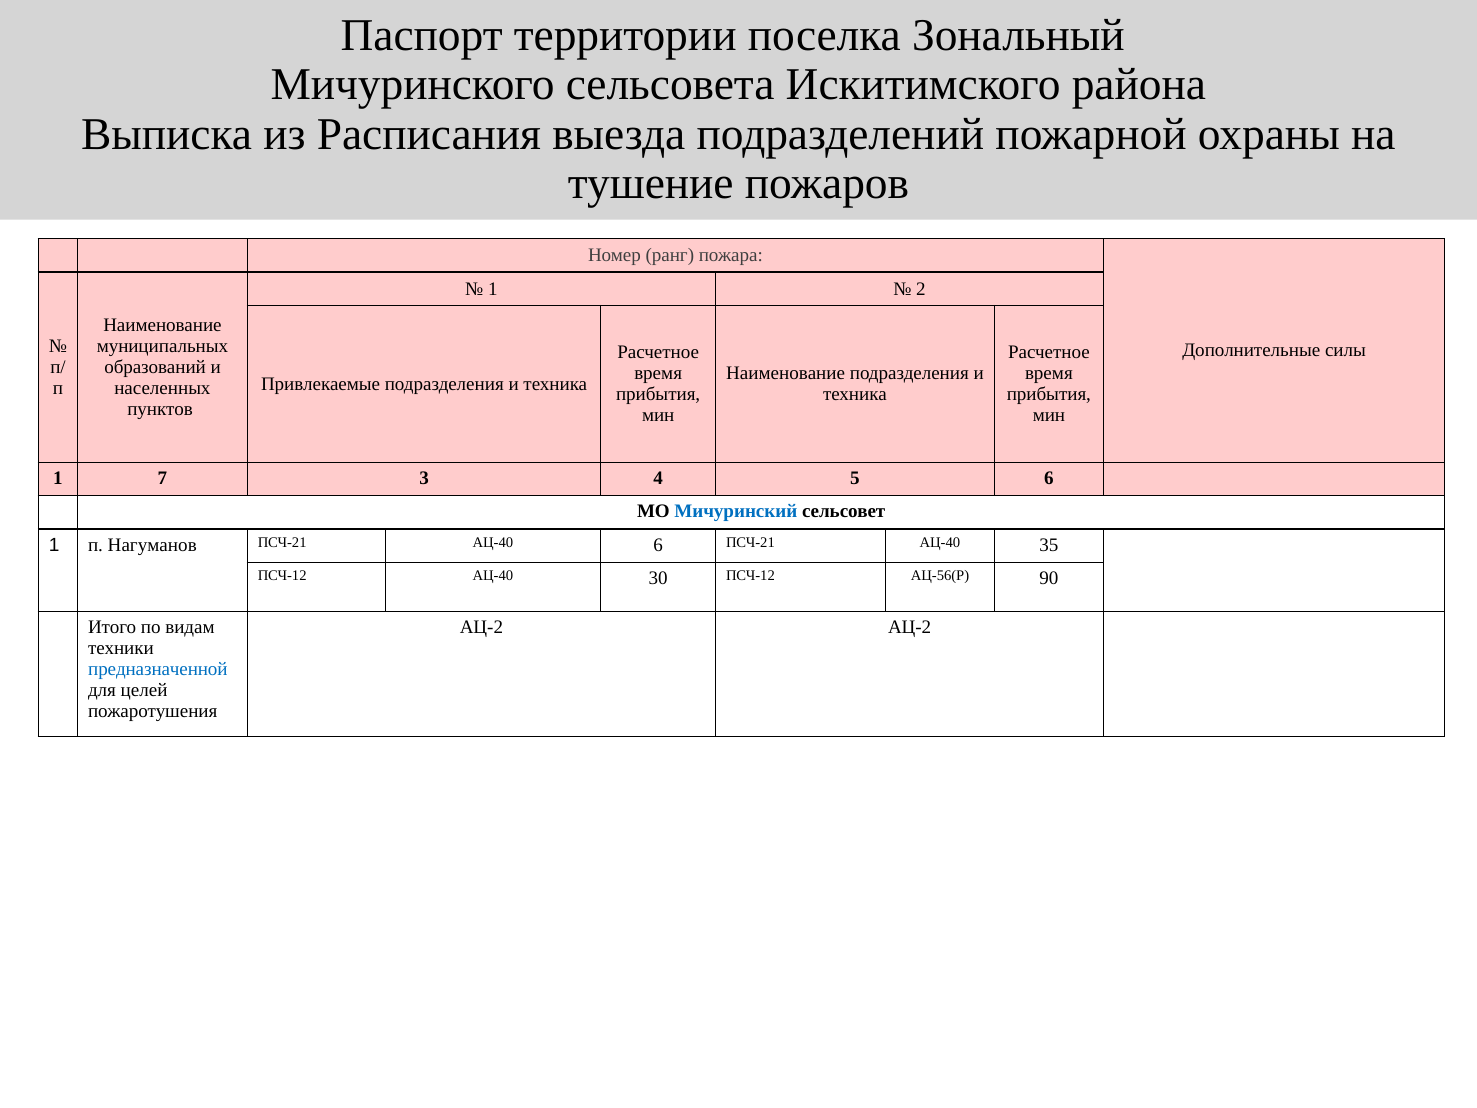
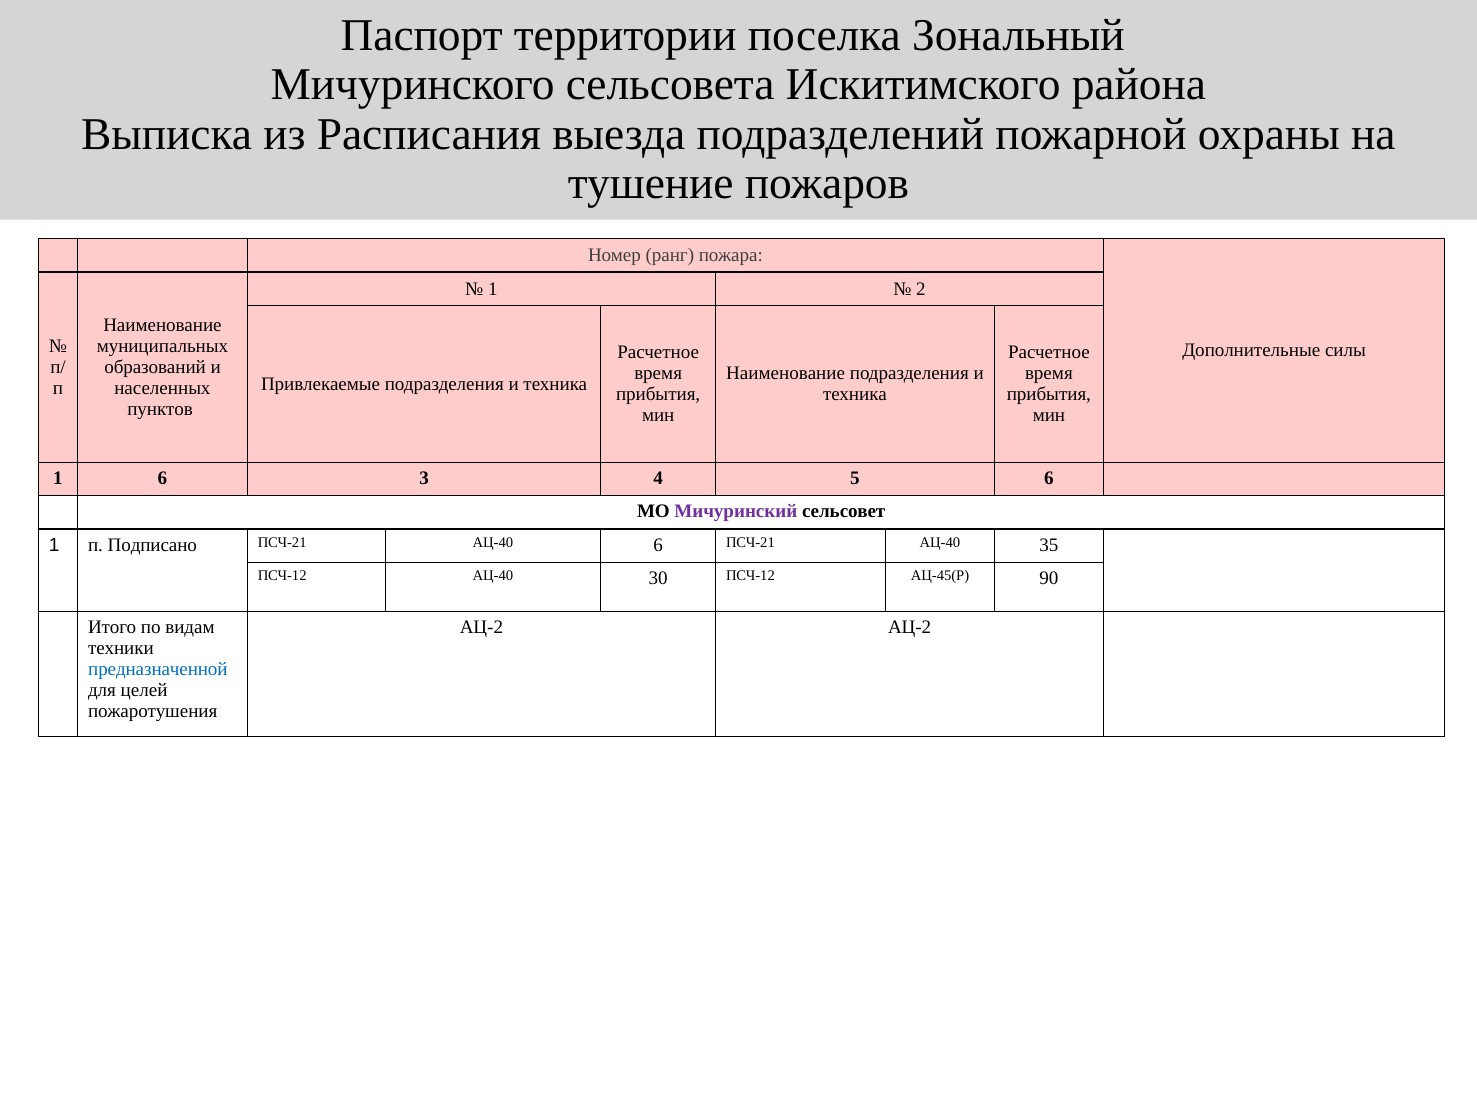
1 7: 7 -> 6
Мичуринский colour: blue -> purple
Нагуманов: Нагуманов -> Подписано
АЦ-56(Р: АЦ-56(Р -> АЦ-45(Р
